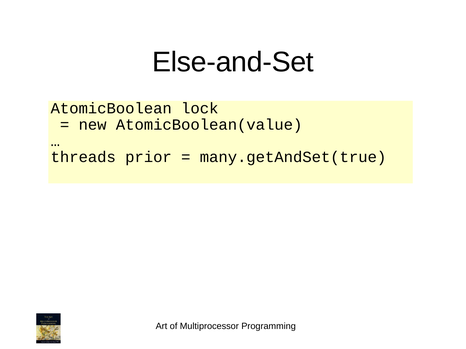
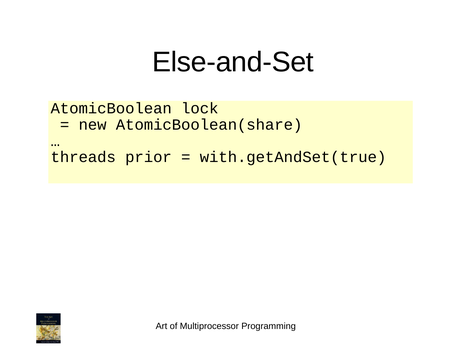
AtomicBoolean(value: AtomicBoolean(value -> AtomicBoolean(share
many.getAndSet(true: many.getAndSet(true -> with.getAndSet(true
